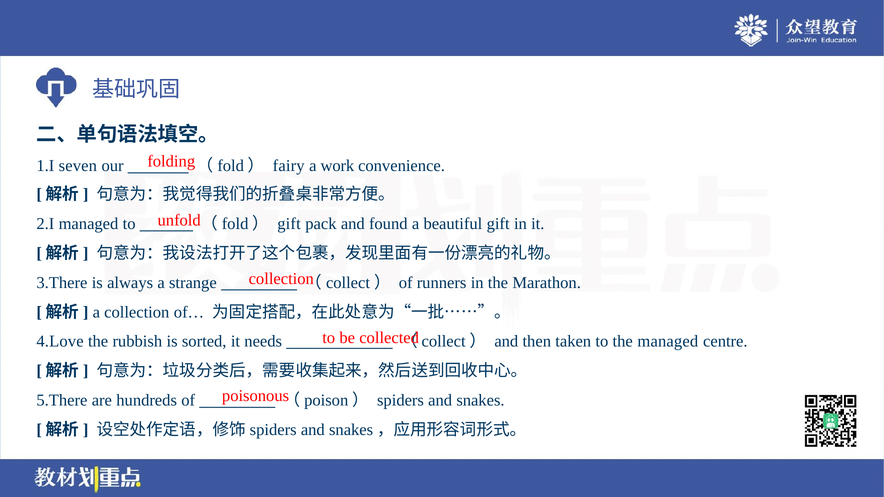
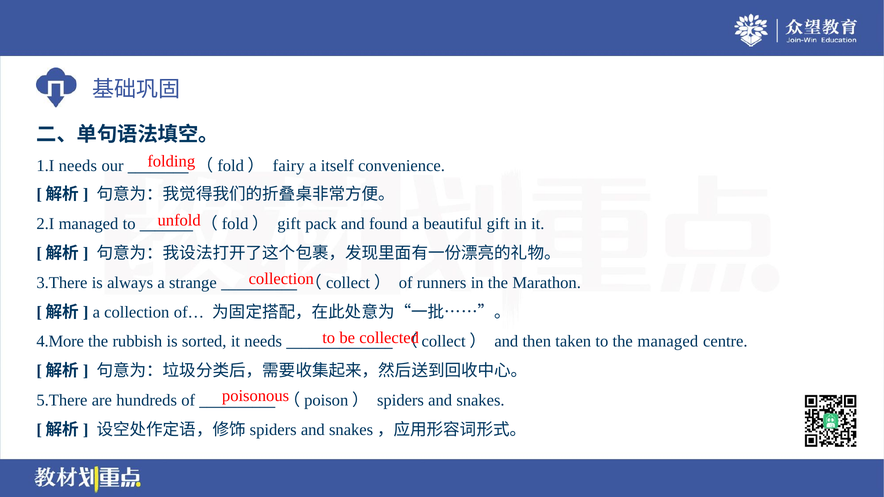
1.I seven: seven -> needs
work: work -> itself
4.Love: 4.Love -> 4.More
